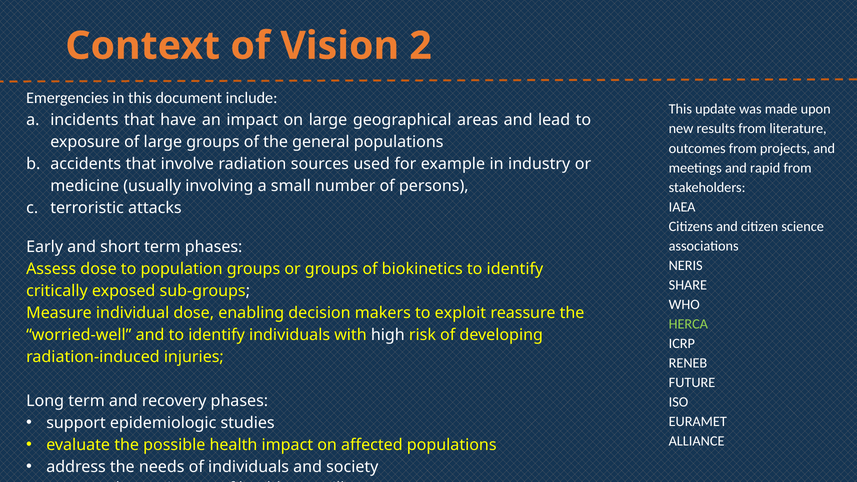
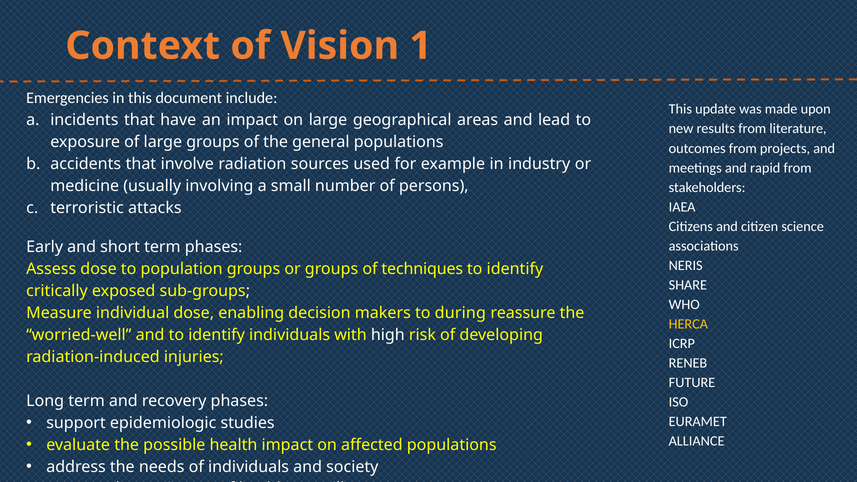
2: 2 -> 1
biokinetics: biokinetics -> techniques
exploit: exploit -> during
HERCA colour: light green -> yellow
